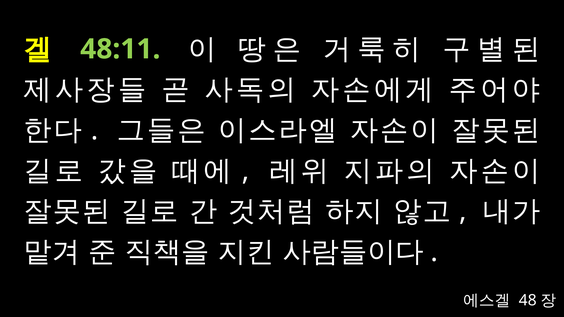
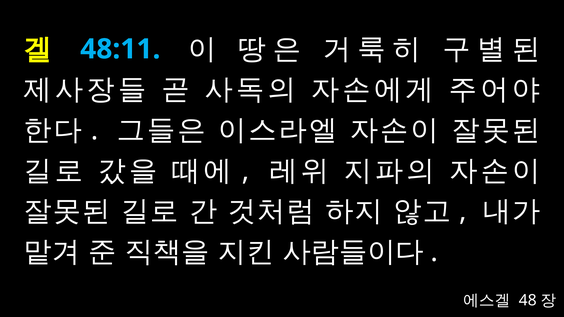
48:11 colour: light green -> light blue
